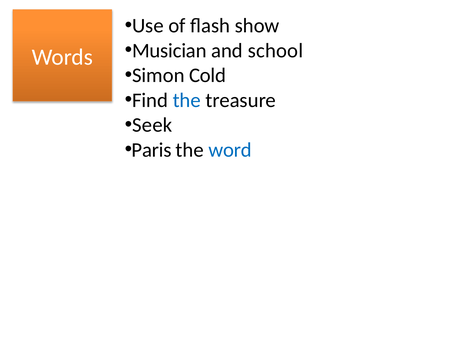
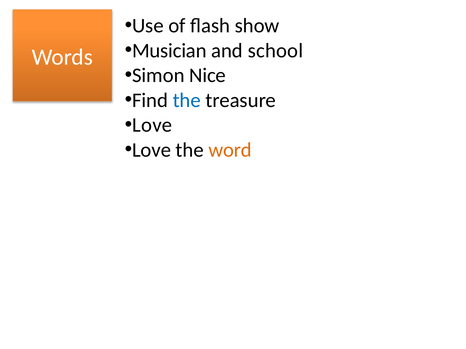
Cold: Cold -> Nice
Seek at (152, 125): Seek -> Love
Paris at (152, 150): Paris -> Love
word colour: blue -> orange
